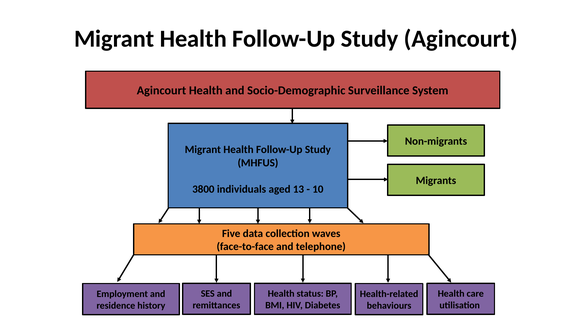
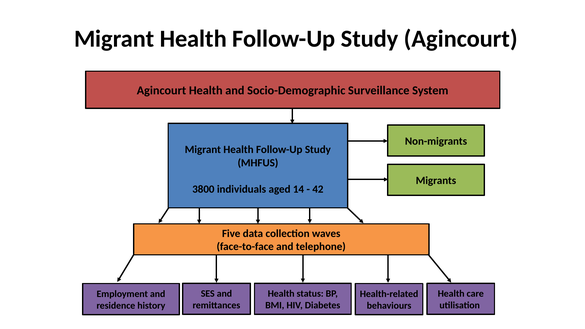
13: 13 -> 14
10: 10 -> 42
